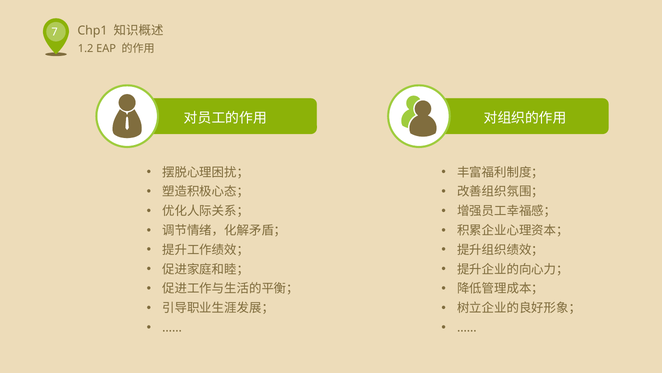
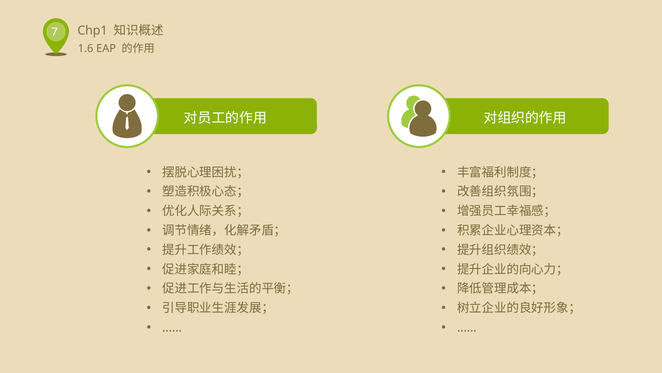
1.2: 1.2 -> 1.6
